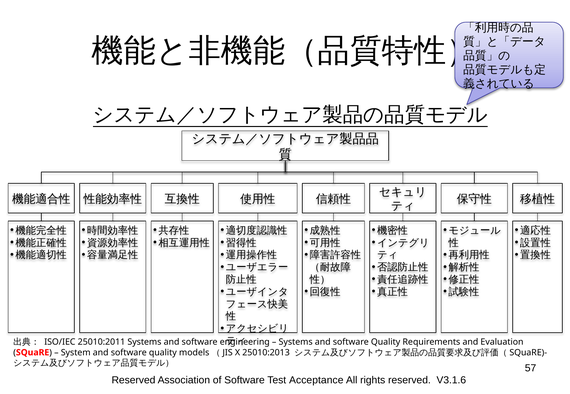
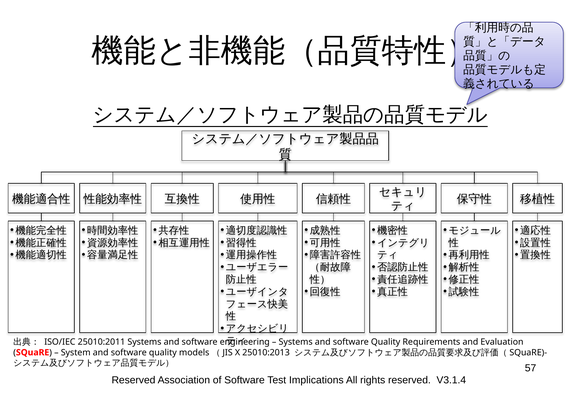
Acceptance: Acceptance -> Implications
V3.1.6: V3.1.6 -> V3.1.4
